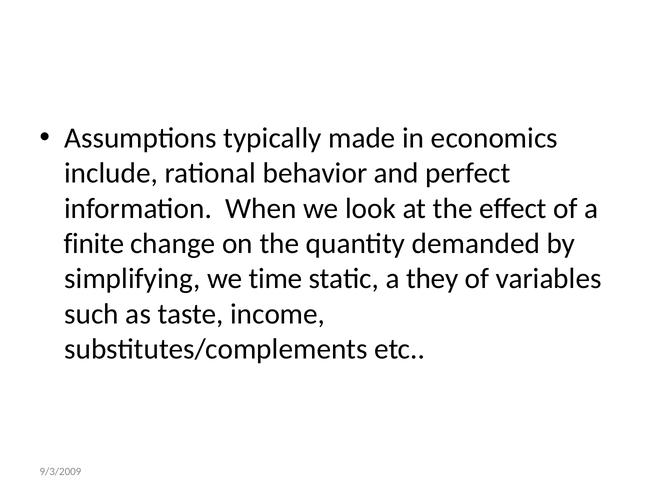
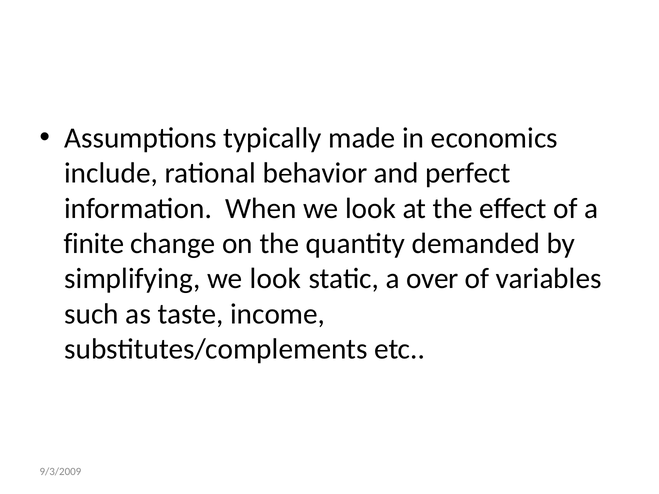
time at (276, 279): time -> look
they: they -> over
